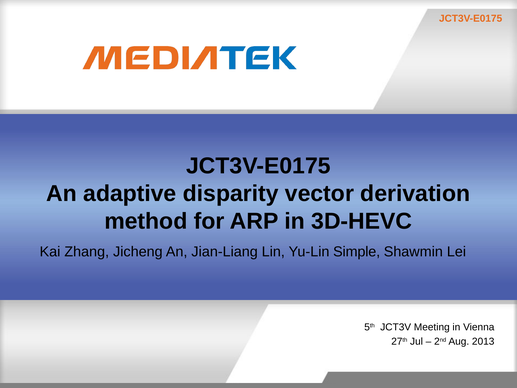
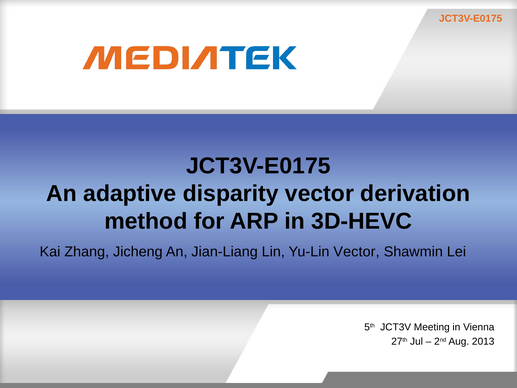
Yu-Lin Simple: Simple -> Vector
